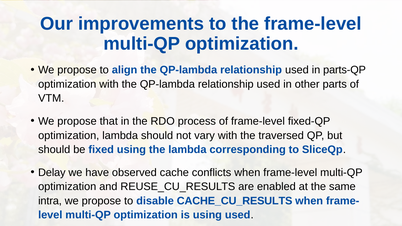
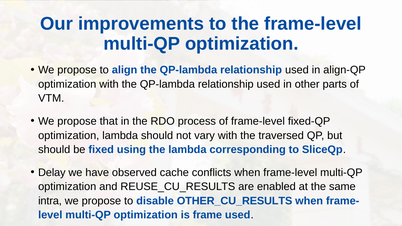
parts-QP: parts-QP -> align-QP
CACHE_CU_RESULTS: CACHE_CU_RESULTS -> OTHER_CU_RESULTS
is using: using -> frame
